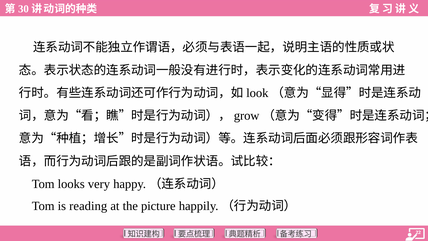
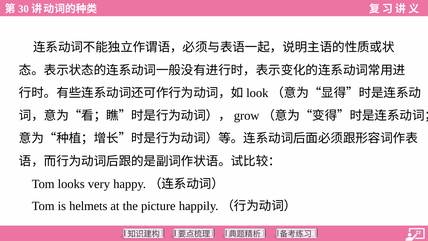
reading: reading -> helmets
